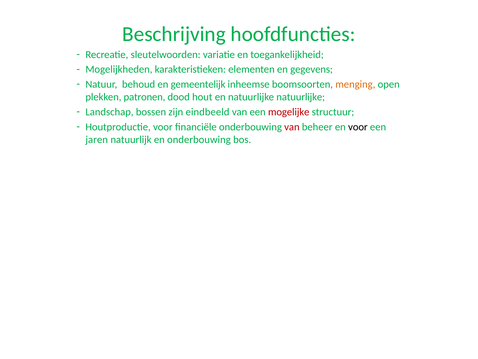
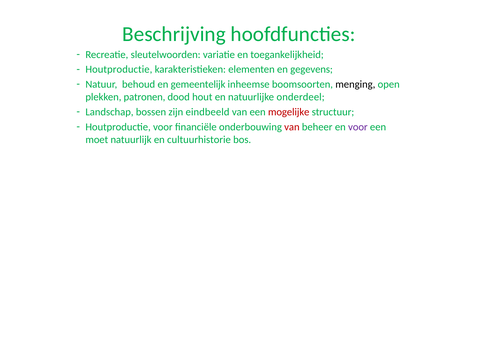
Mogelijkheden at (119, 69): Mogelijkheden -> Houtproductie
menging colour: orange -> black
natuurlijke natuurlijke: natuurlijke -> onderdeel
voor at (358, 127) colour: black -> purple
jaren: jaren -> moet
en onderbouwing: onderbouwing -> cultuurhistorie
